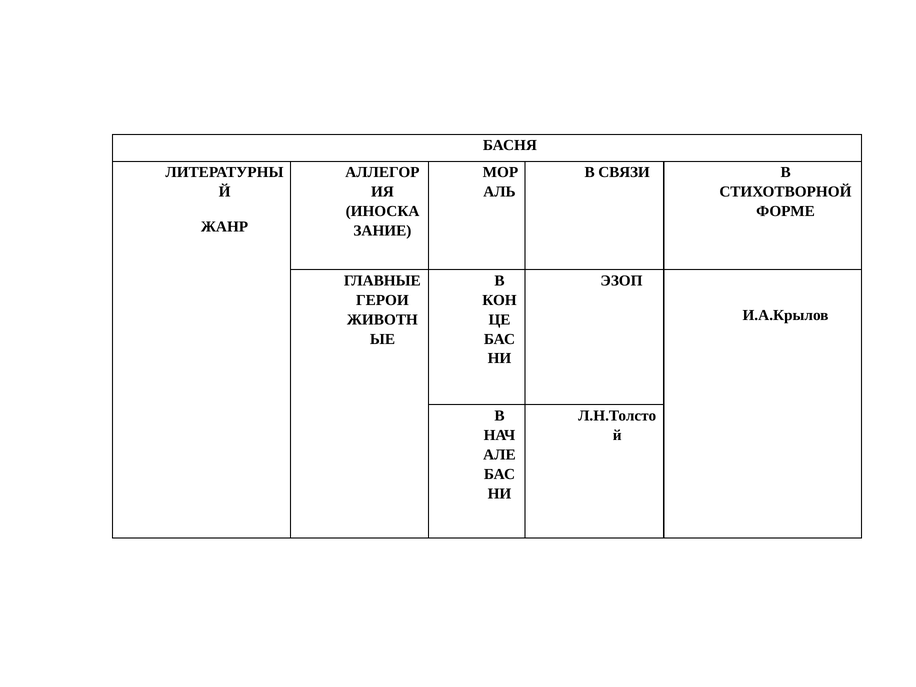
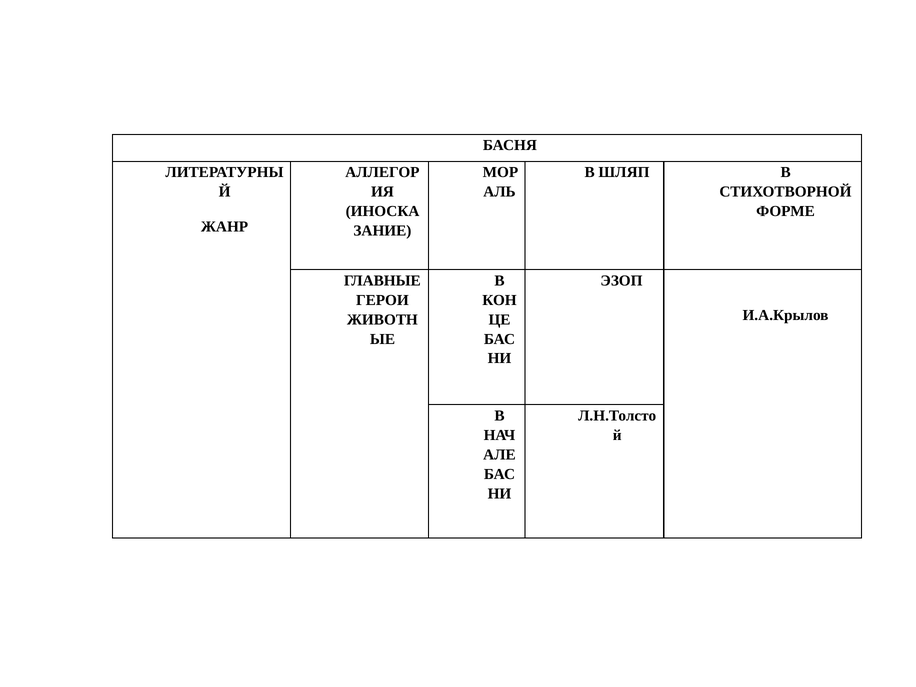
СВЯЗИ: СВЯЗИ -> ШЛЯП
